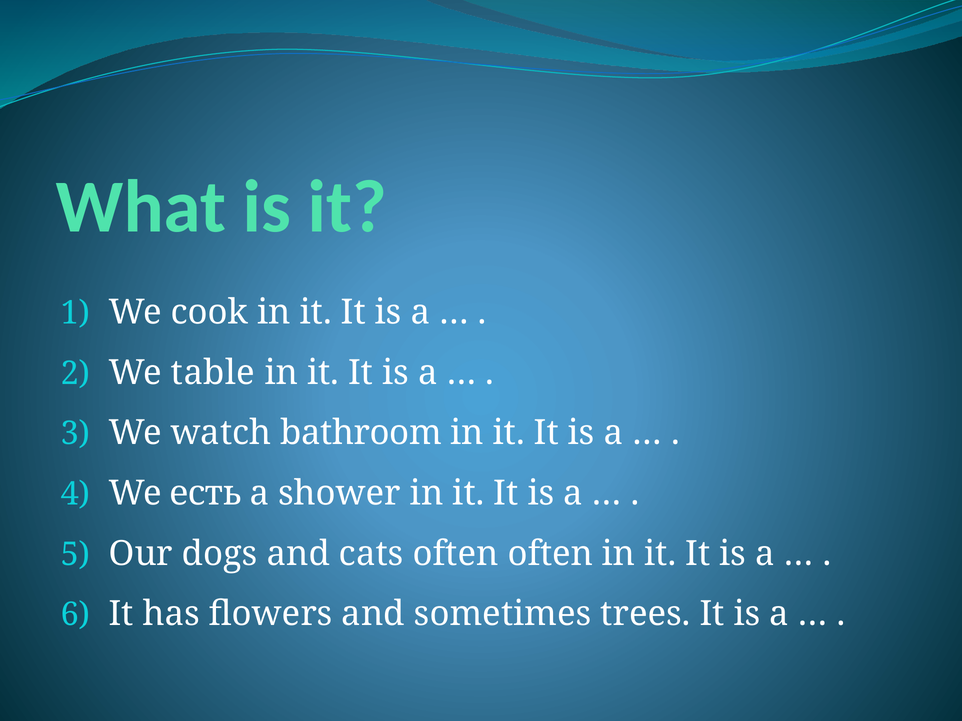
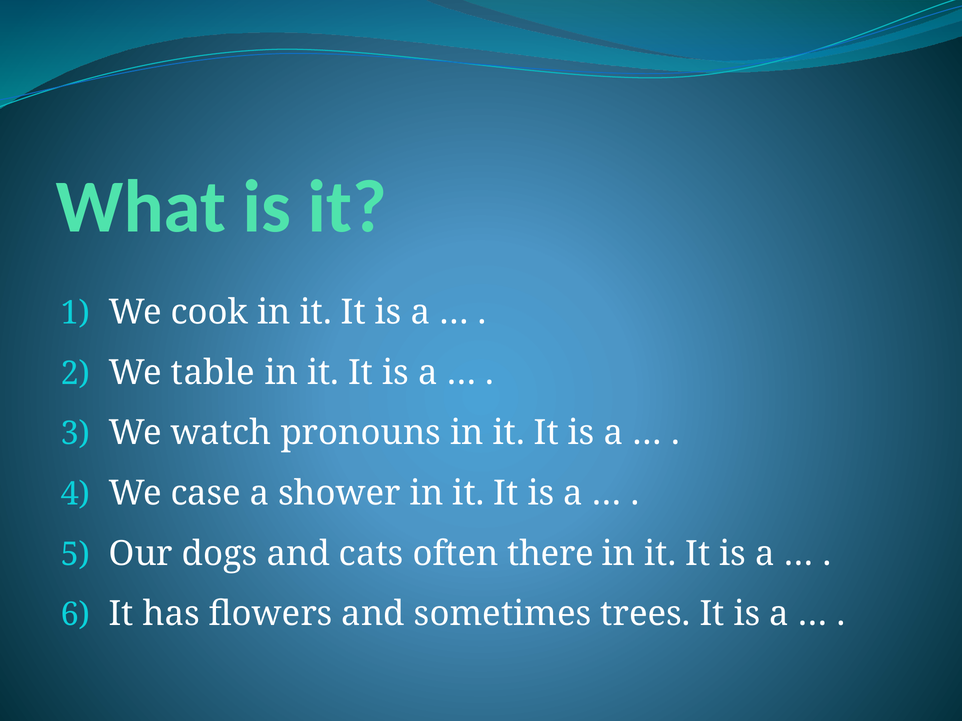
bathroom: bathroom -> pronouns
есть: есть -> case
often often: often -> there
